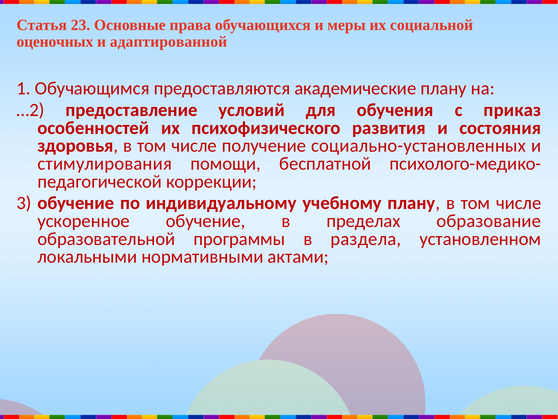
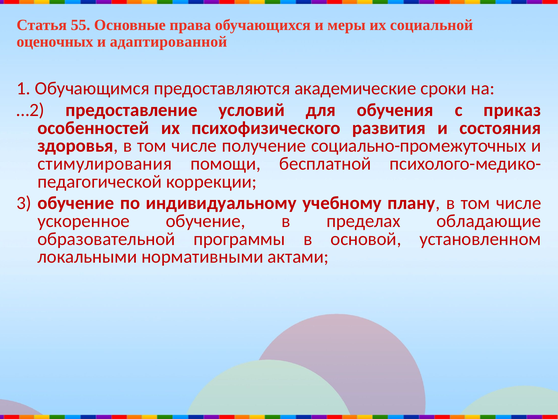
23: 23 -> 55
академические плану: плану -> сроки
социально-установленных: социально-установленных -> социально-промежуточных
образование: образование -> обладающие
раздела: раздела -> основой
